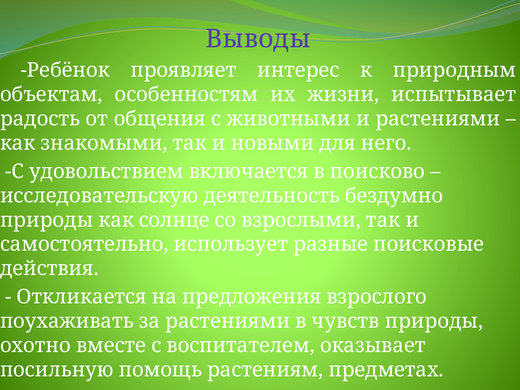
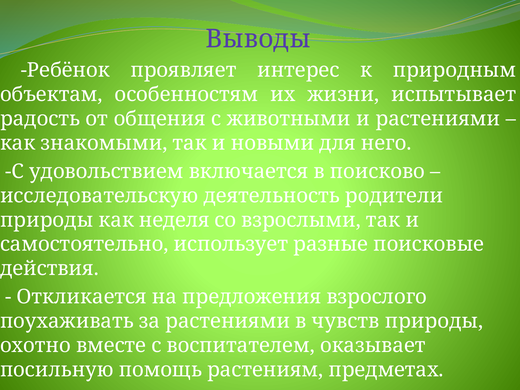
бездумно: бездумно -> родители
солнце: солнце -> неделя
